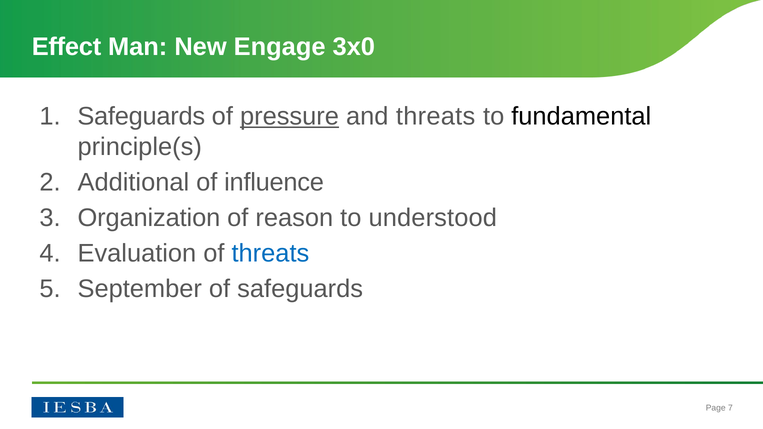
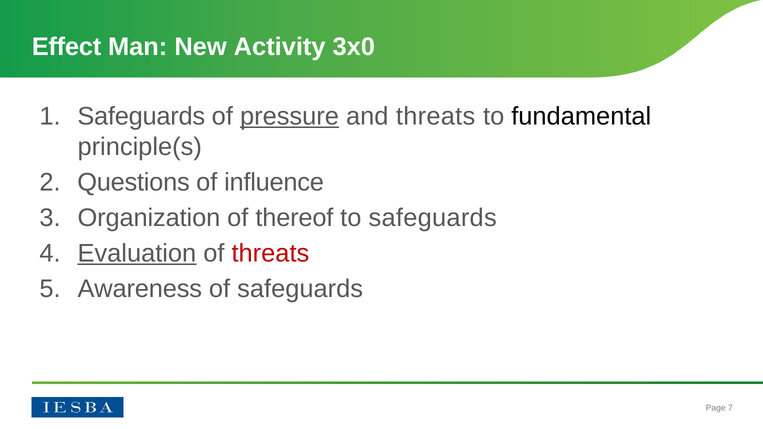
Engage: Engage -> Activity
Additional: Additional -> Questions
reason: reason -> thereof
to understood: understood -> safeguards
Evaluation underline: none -> present
threats at (270, 254) colour: blue -> red
September: September -> Awareness
